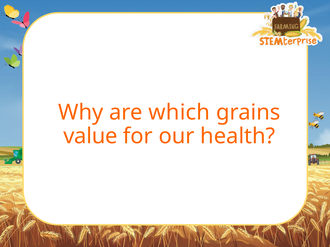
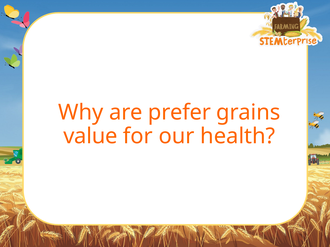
which: which -> prefer
